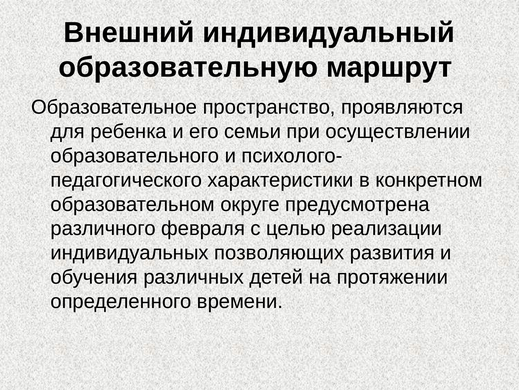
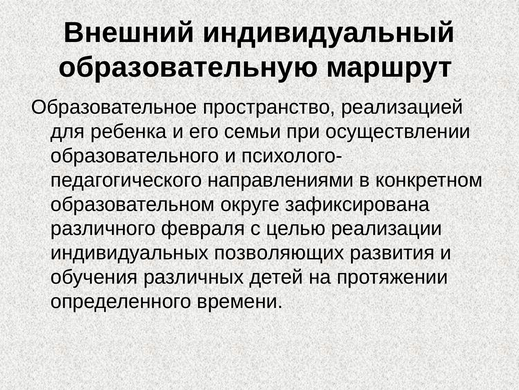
проявляются: проявляются -> реализацией
характеристики: характеристики -> направлениями
предусмотрена: предусмотрена -> зафиксирована
